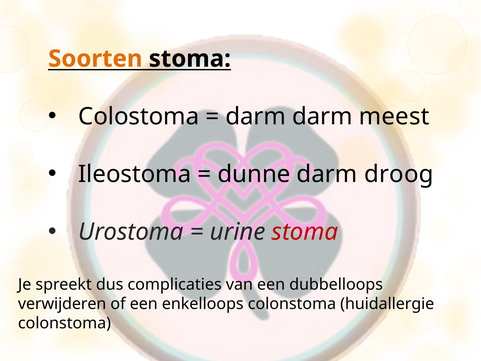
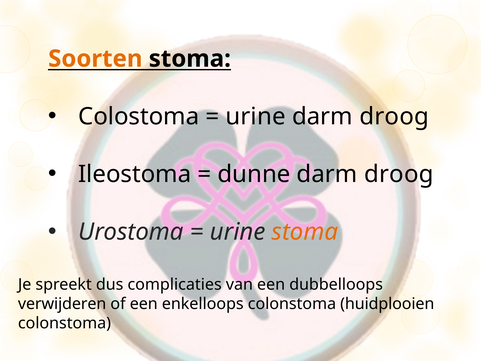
darm at (256, 116): darm -> urine
meest at (394, 116): meest -> droog
stoma at (305, 232) colour: red -> orange
huidallergie: huidallergie -> huidplooien
